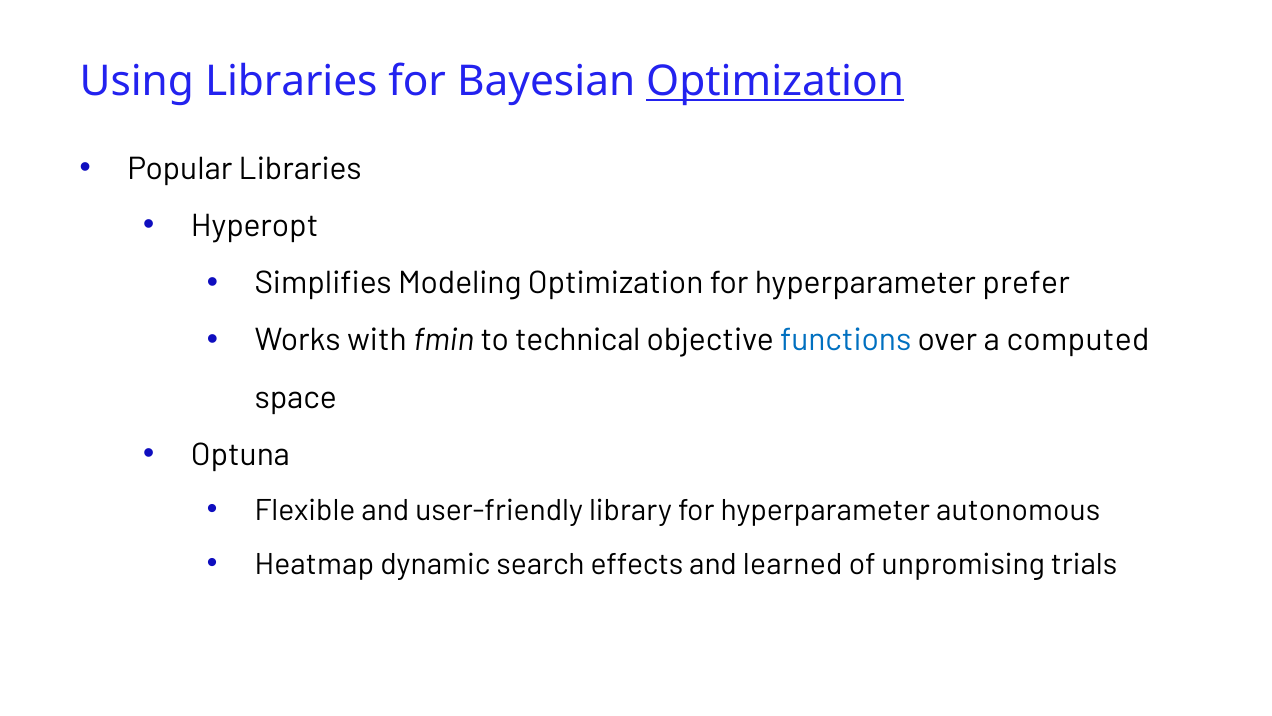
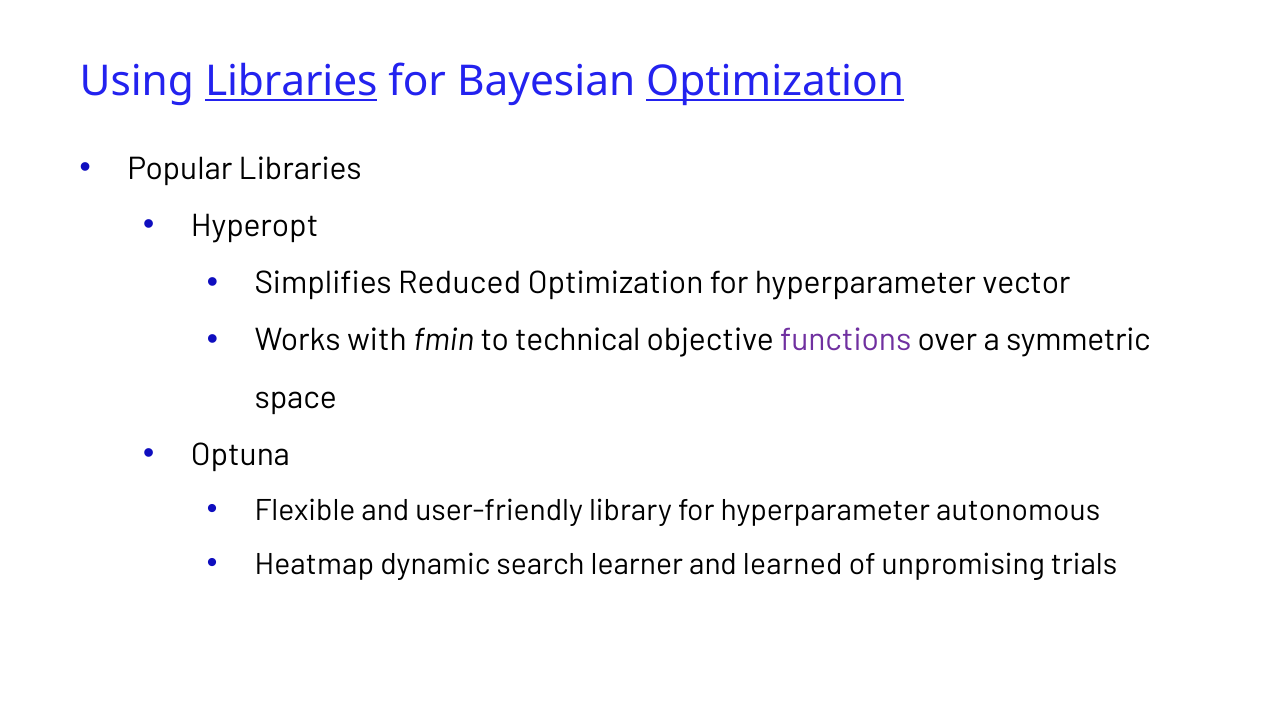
Libraries at (291, 82) underline: none -> present
Modeling: Modeling -> Reduced
prefer: prefer -> vector
functions colour: blue -> purple
computed: computed -> symmetric
effects: effects -> learner
